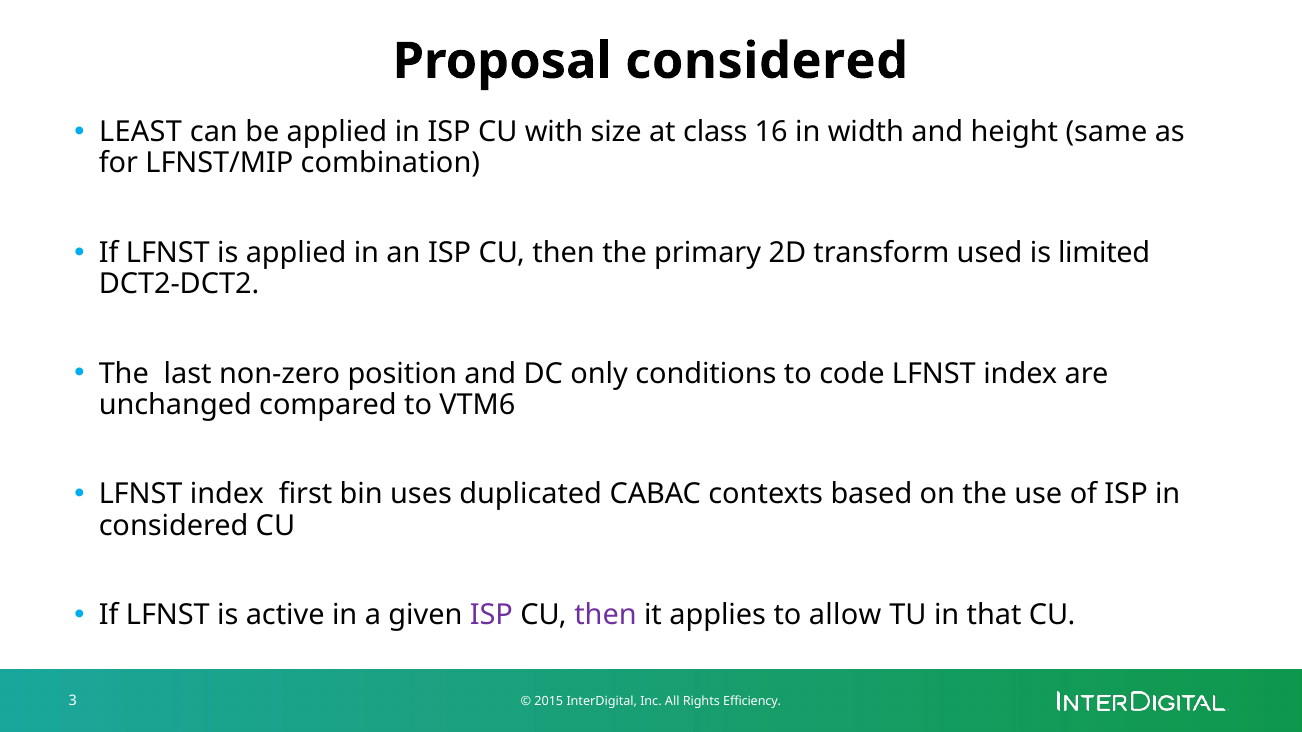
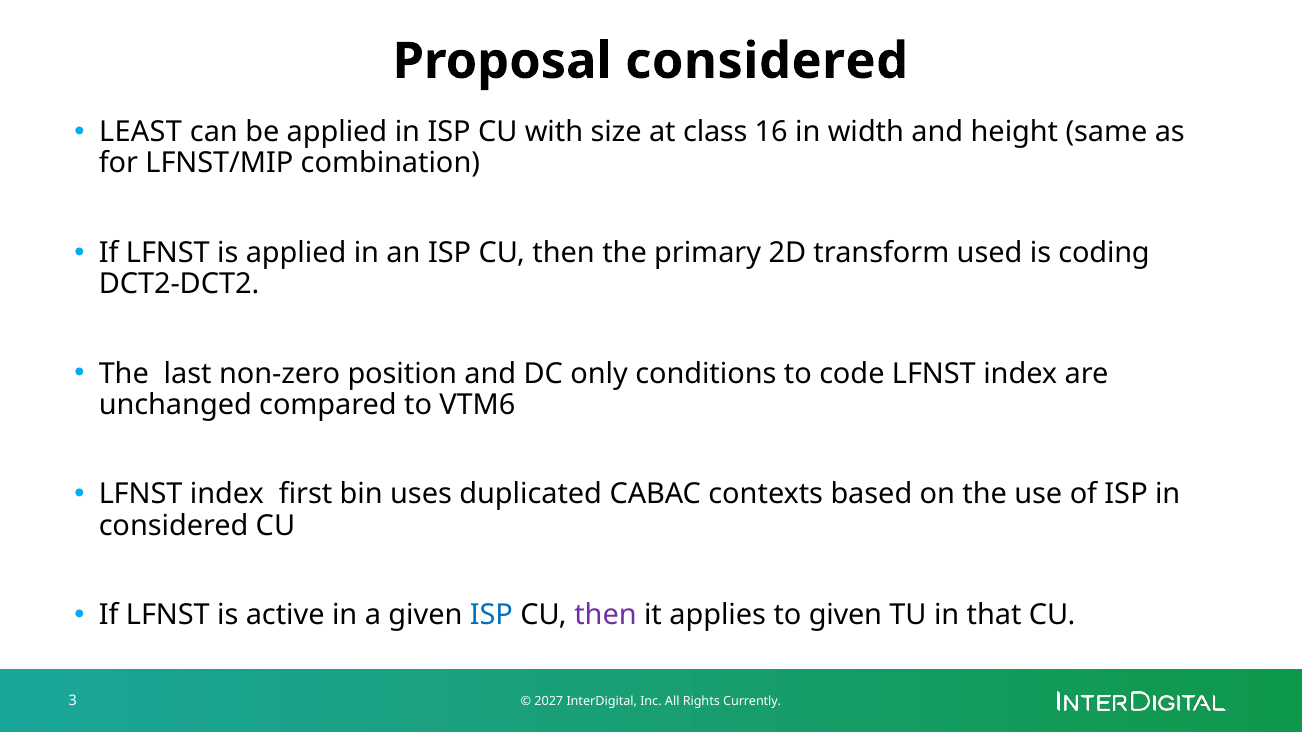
limited: limited -> coding
ISP at (491, 615) colour: purple -> blue
to allow: allow -> given
2015: 2015 -> 2027
Efficiency: Efficiency -> Currently
